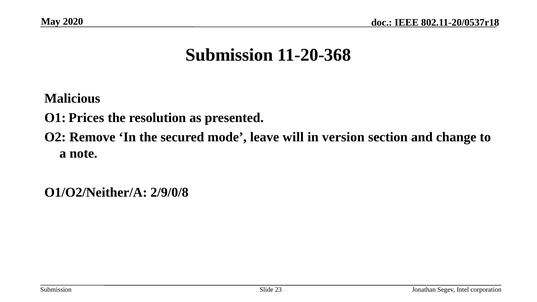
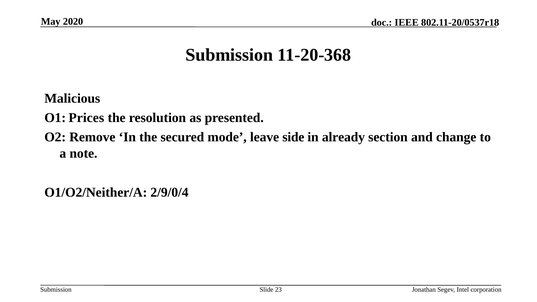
will: will -> side
version: version -> already
2/9/0/8: 2/9/0/8 -> 2/9/0/4
